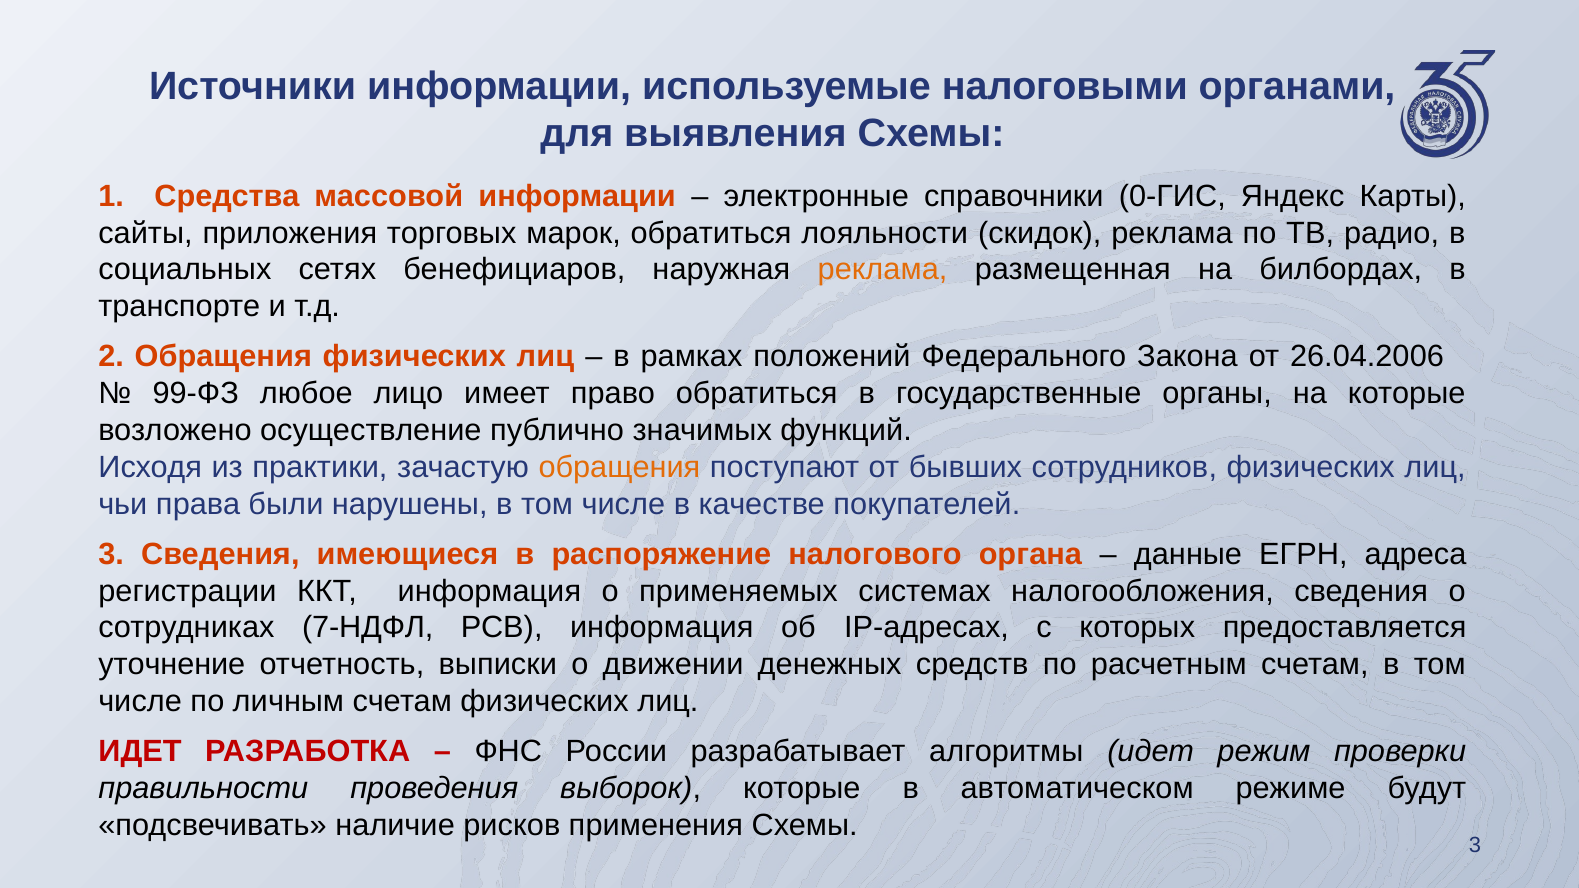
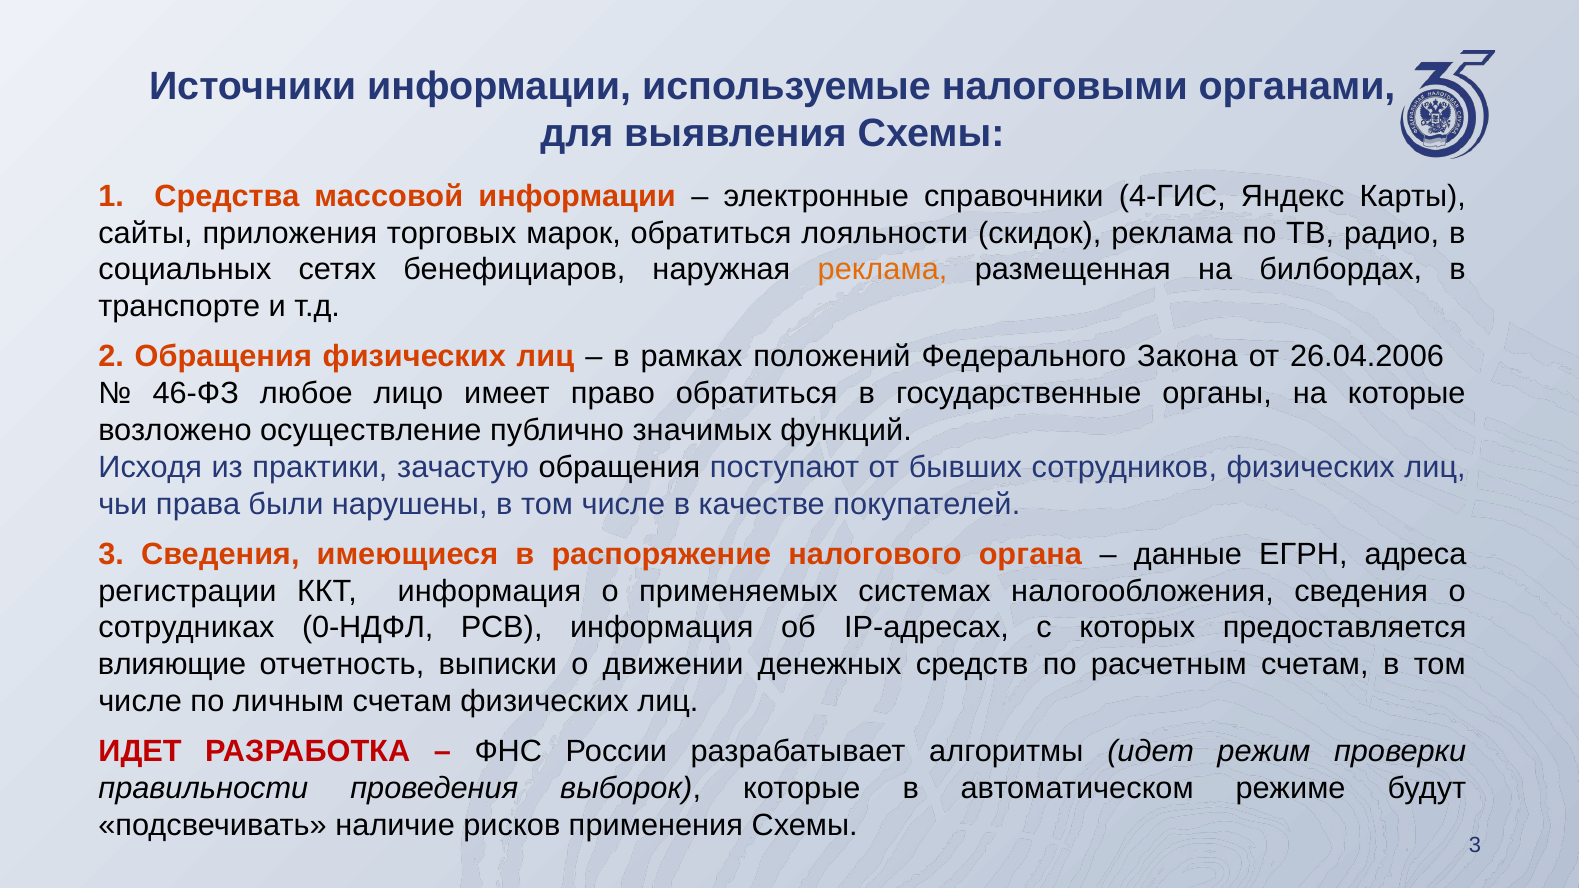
0-ГИС: 0-ГИС -> 4-ГИС
99-ФЗ: 99-ФЗ -> 46-ФЗ
обращения at (619, 467) colour: orange -> black
7-НДФЛ: 7-НДФЛ -> 0-НДФЛ
уточнение: уточнение -> влияющие
